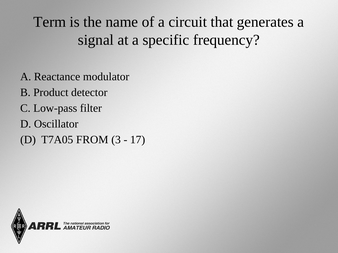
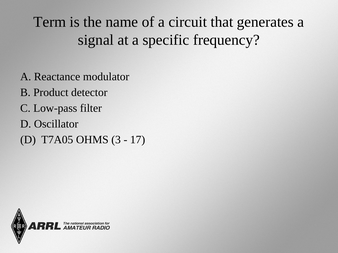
FROM: FROM -> OHMS
